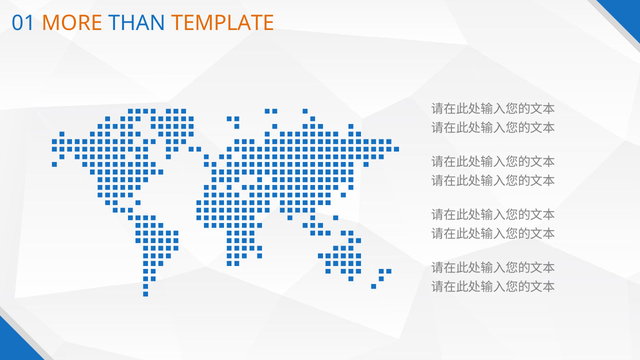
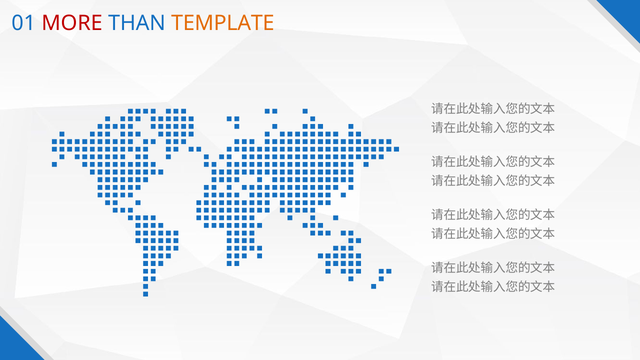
MORE colour: orange -> red
